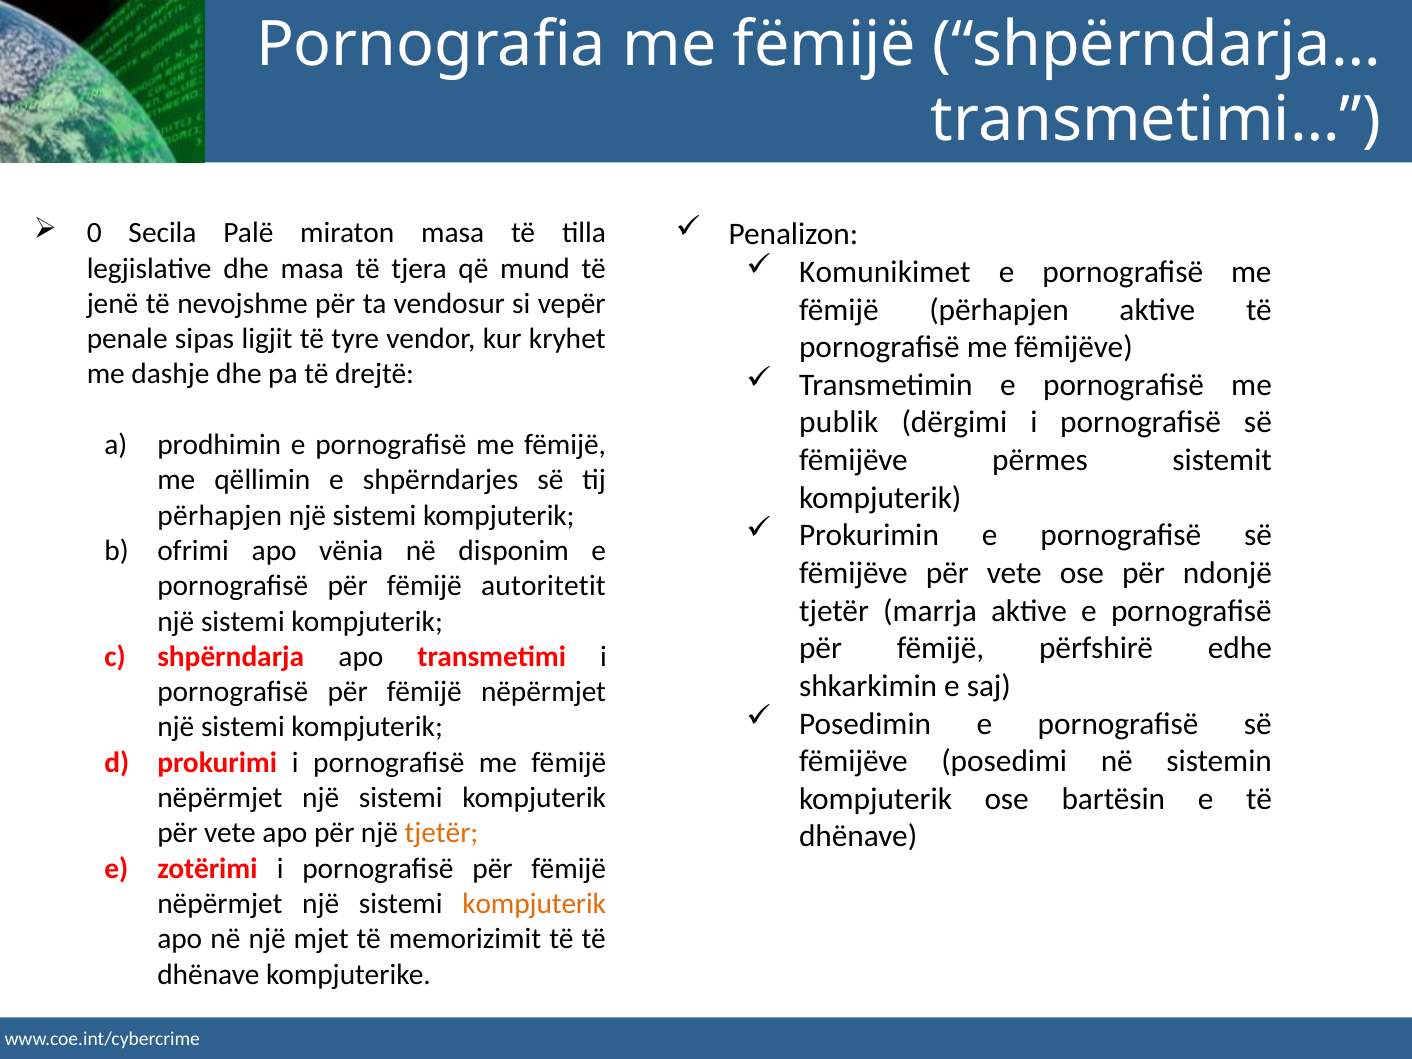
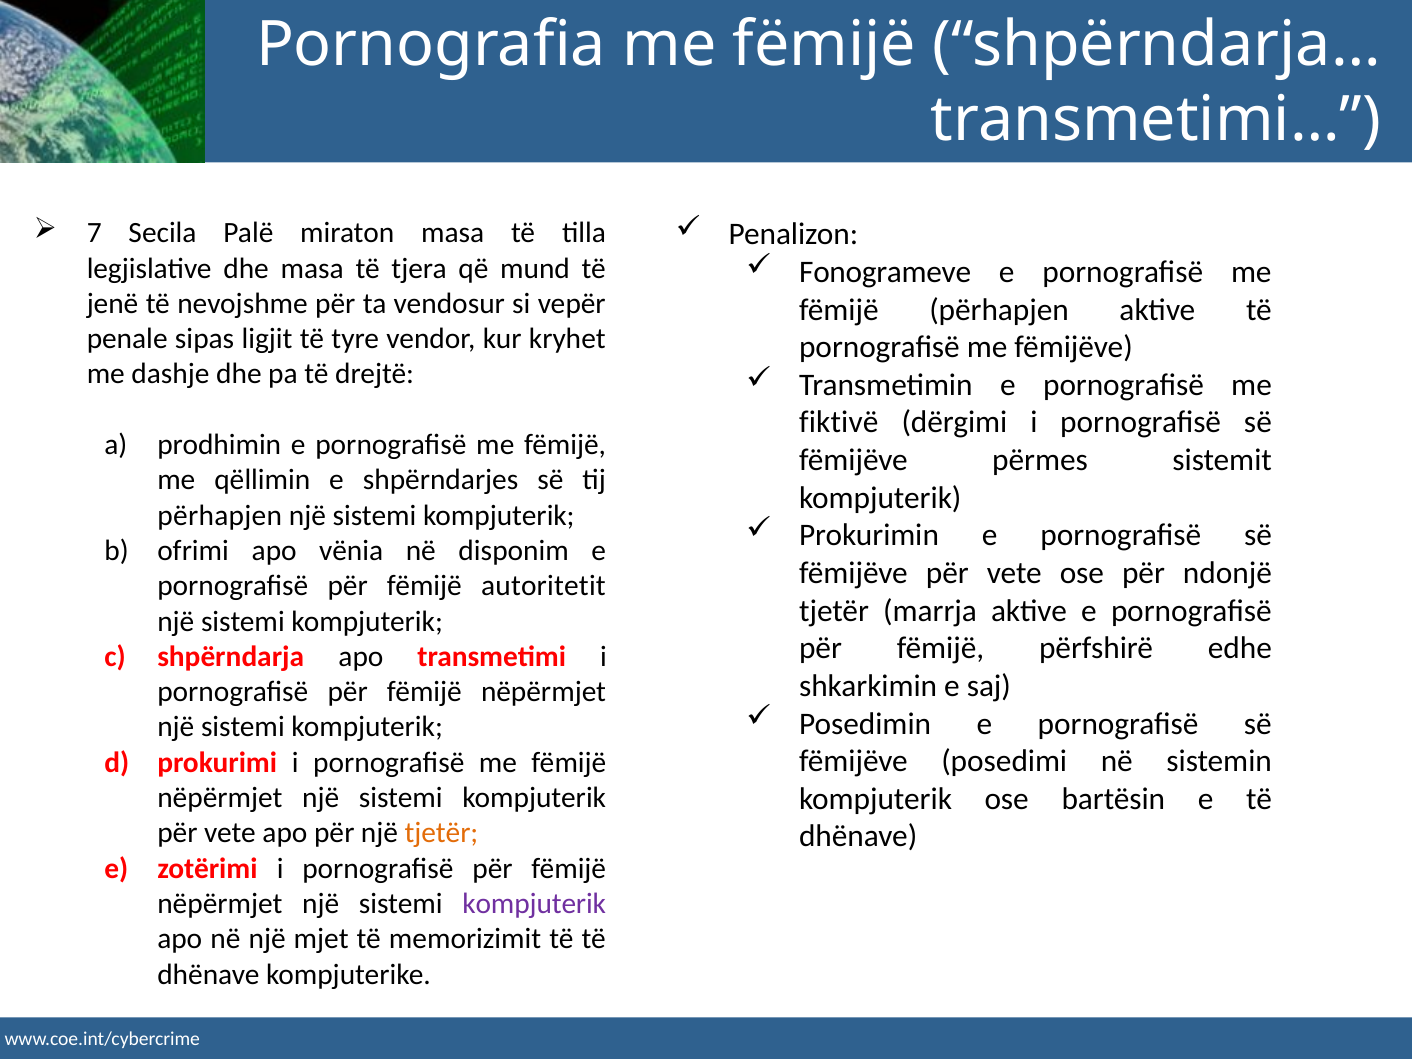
0: 0 -> 7
Komunikimet: Komunikimet -> Fonogrameve
publik: publik -> fiktivë
kompjuterik at (534, 904) colour: orange -> purple
